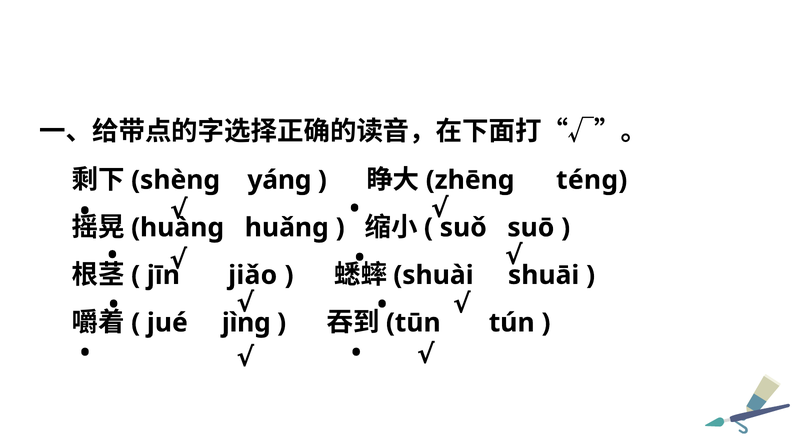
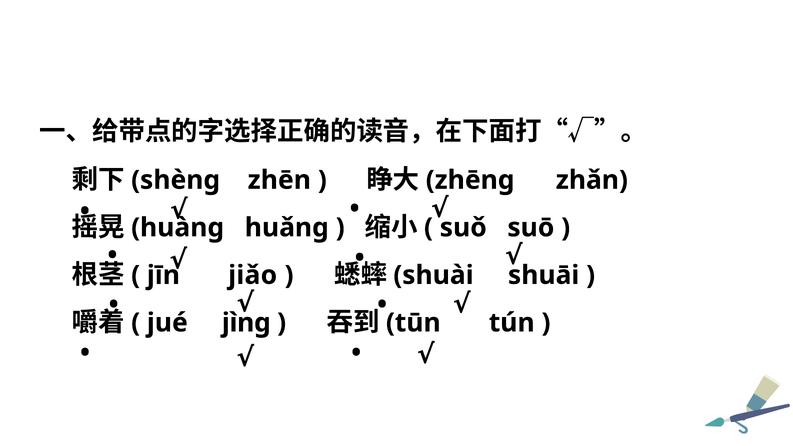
yáng: yáng -> zhēn
téng: téng -> zhǎn
